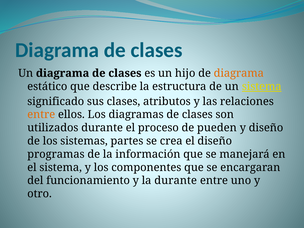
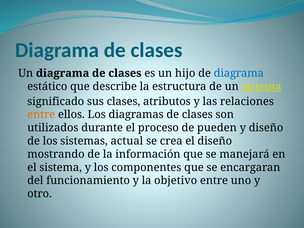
diagrama at (239, 73) colour: orange -> blue
partes: partes -> actual
programas: programas -> mostrando
la durante: durante -> objetivo
